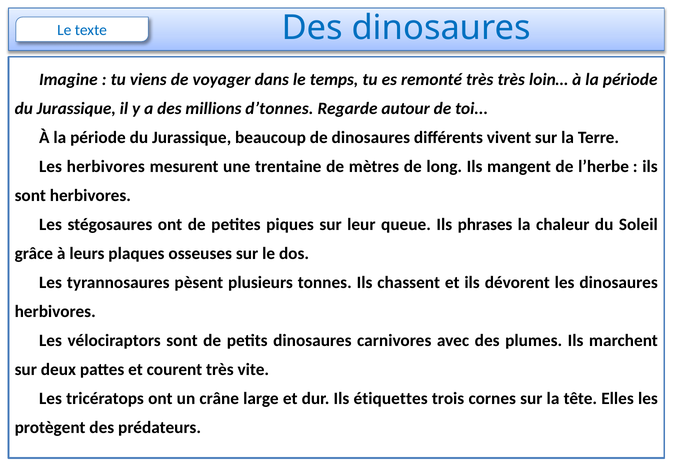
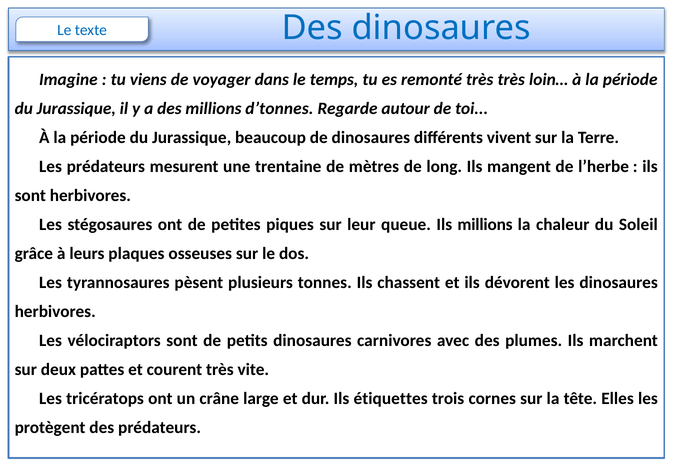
Les herbivores: herbivores -> prédateurs
Ils phrases: phrases -> millions
